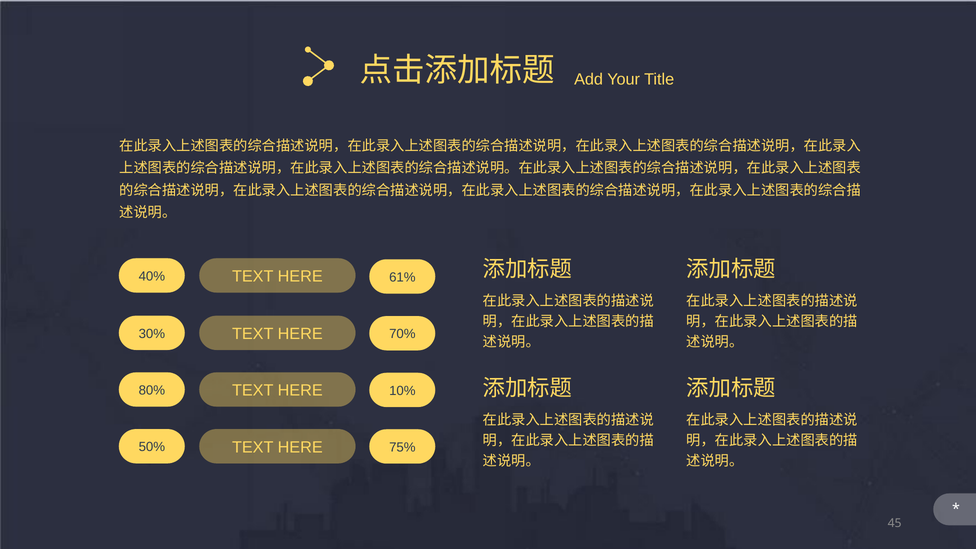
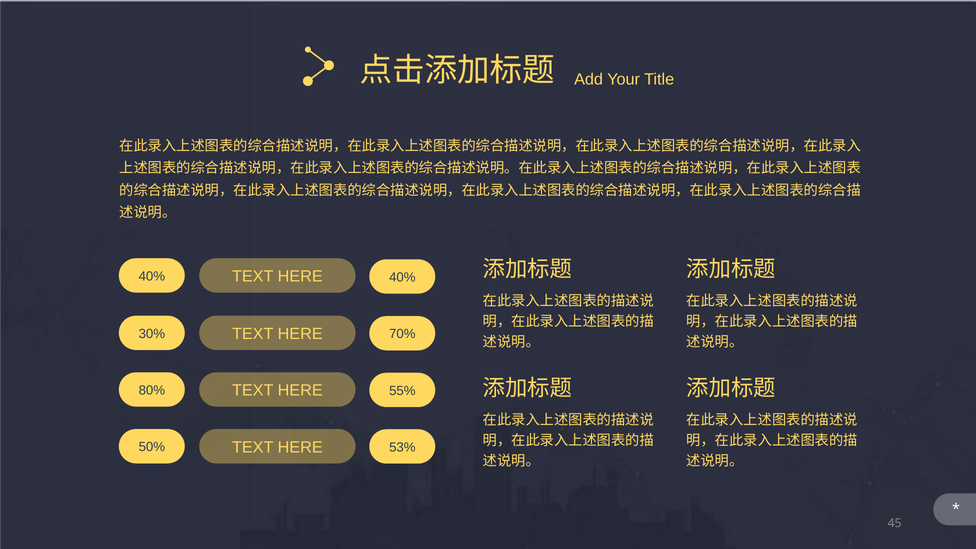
HERE 61%: 61% -> 40%
10%: 10% -> 55%
75%: 75% -> 53%
